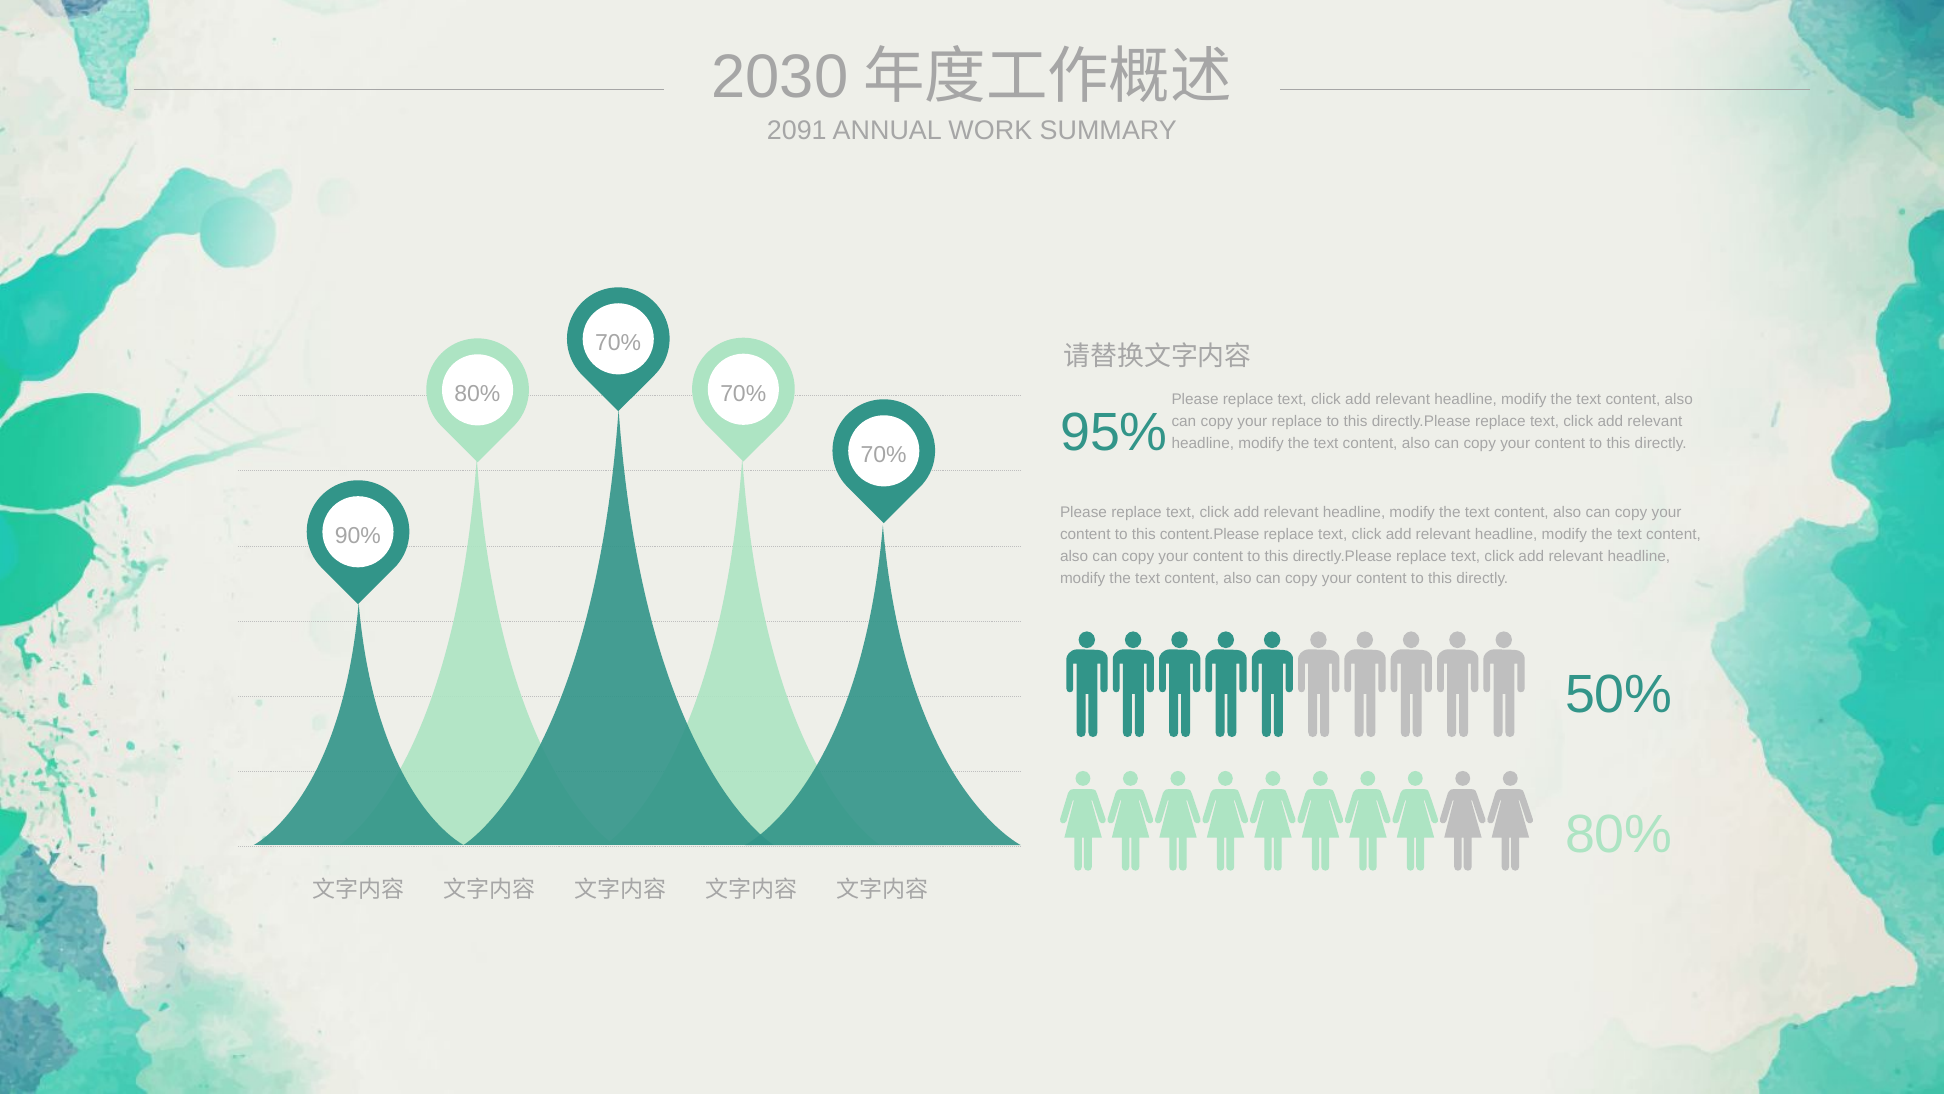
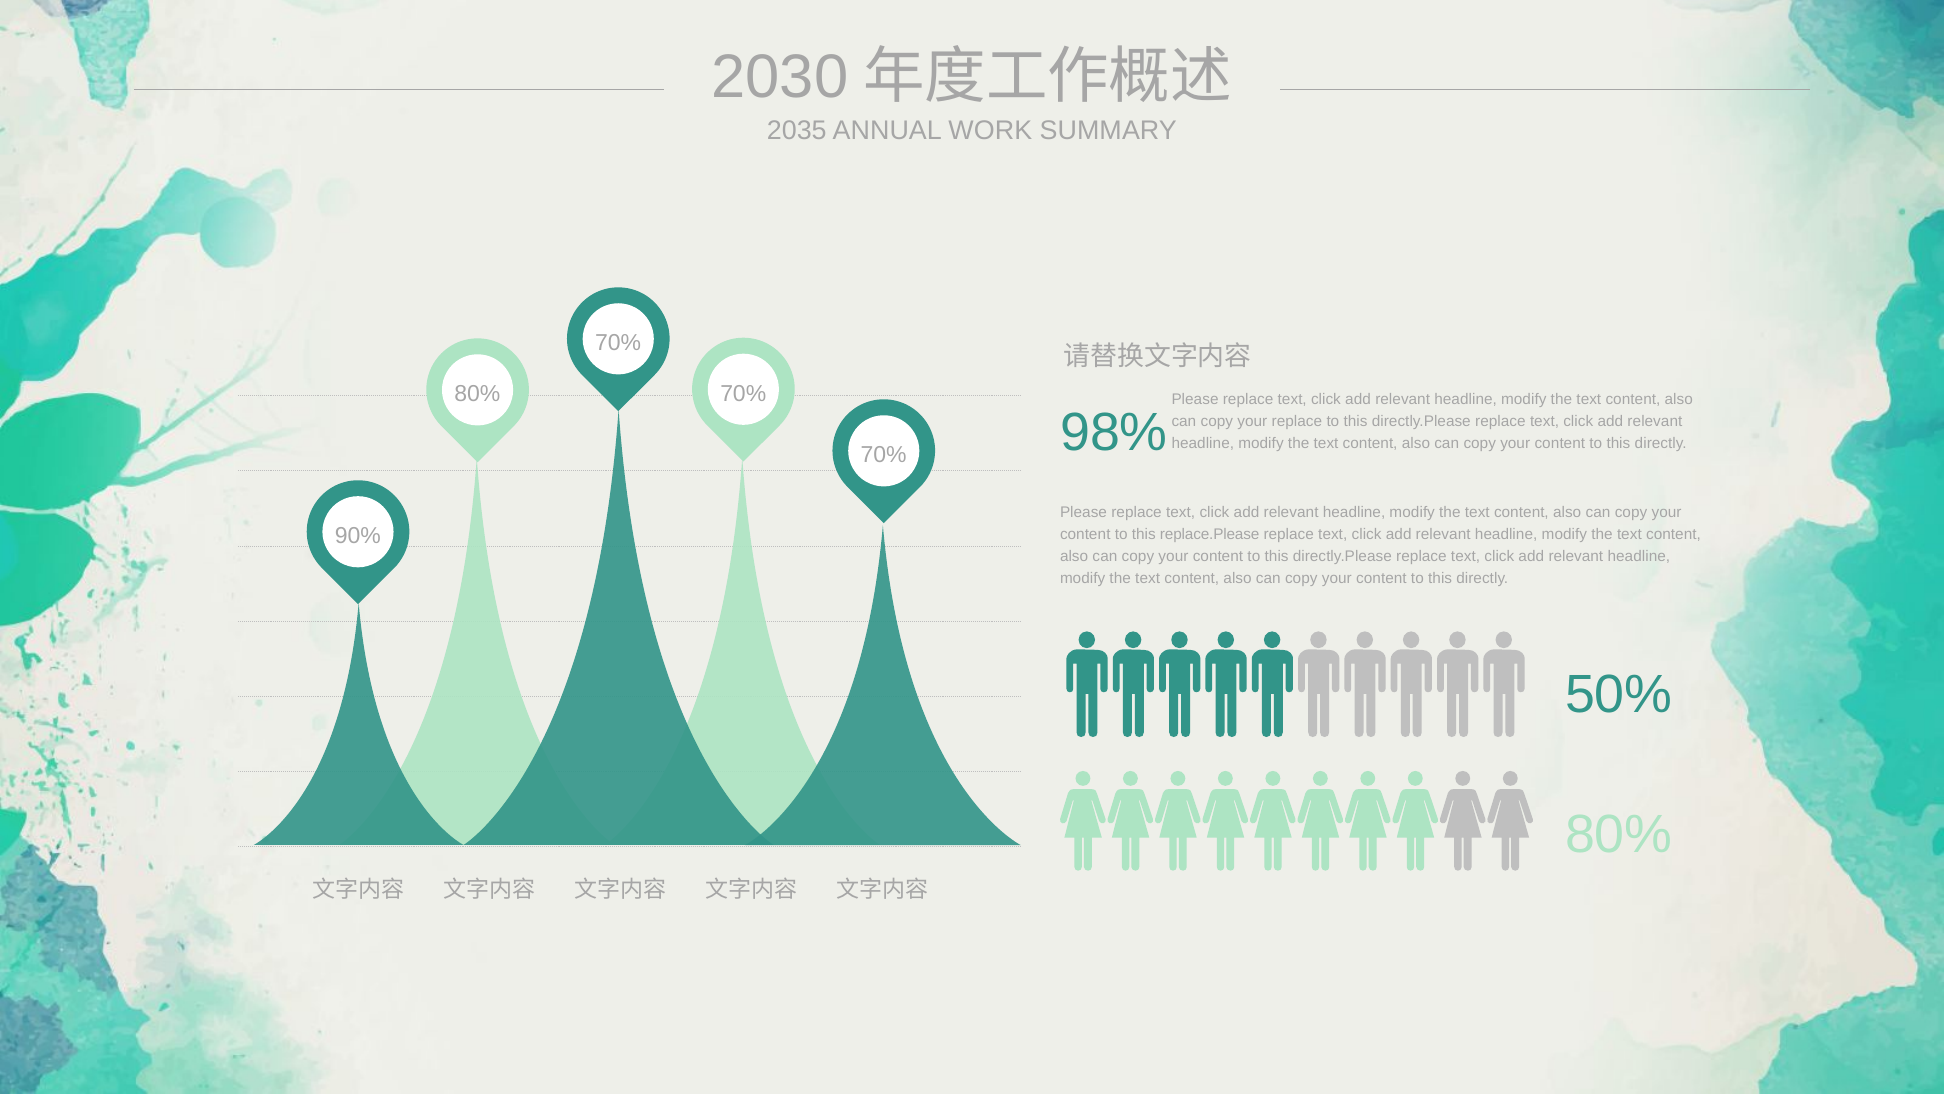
2091: 2091 -> 2035
95%: 95% -> 98%
content.Please: content.Please -> replace.Please
